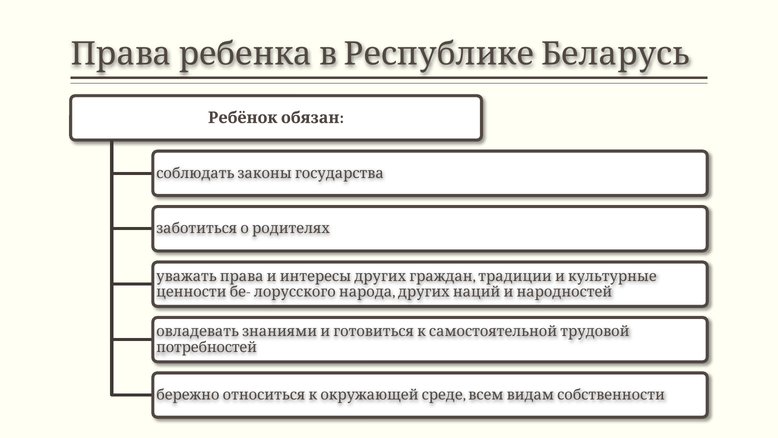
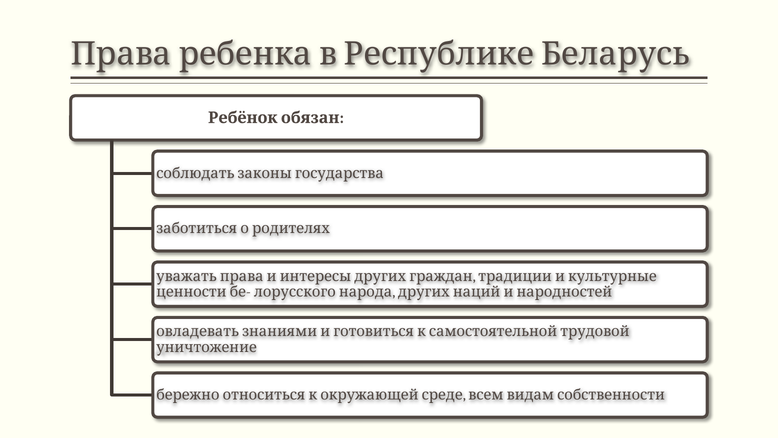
потребностей: потребностей -> уничтожение
